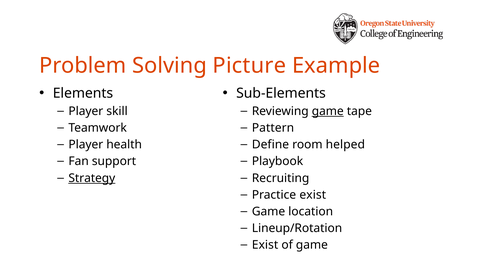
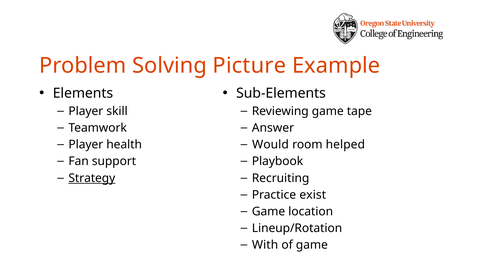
game at (328, 111) underline: present -> none
Pattern: Pattern -> Answer
Define: Define -> Would
Exist at (265, 245): Exist -> With
